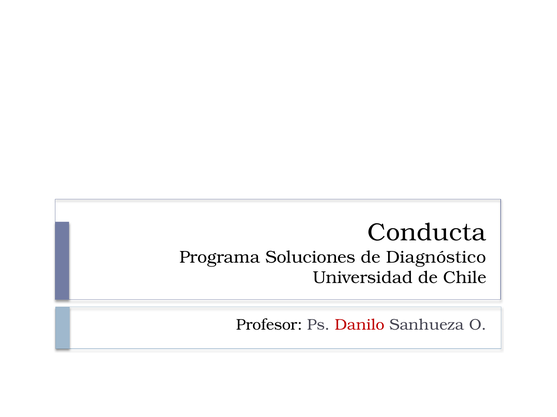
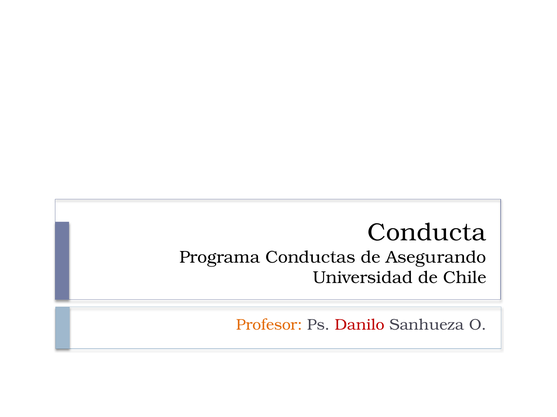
Soluciones: Soluciones -> Conductas
Diagnóstico: Diagnóstico -> Asegurando
Profesor colour: black -> orange
